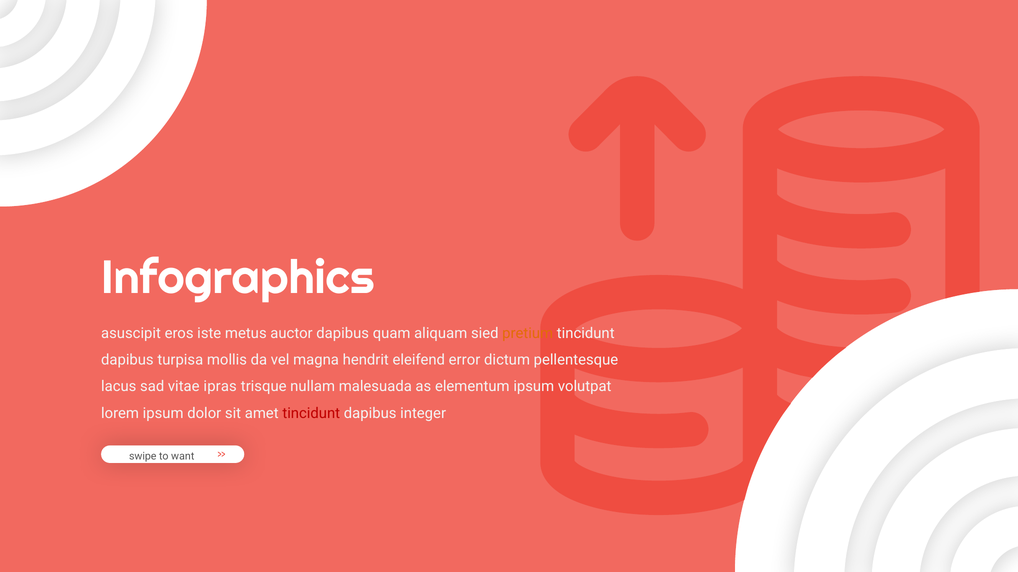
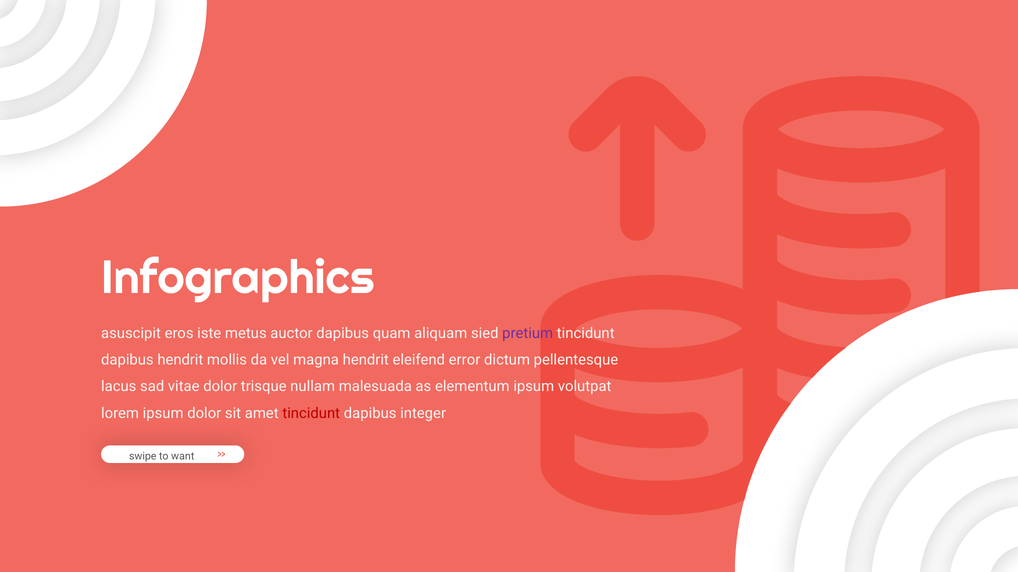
pretium colour: orange -> purple
dapibus turpisa: turpisa -> hendrit
vitae ipras: ipras -> dolor
